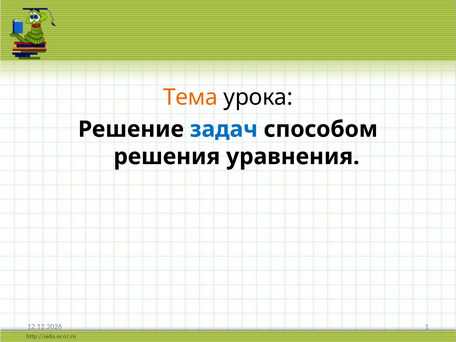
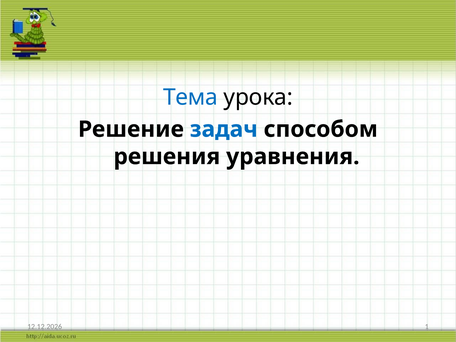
Тема colour: orange -> blue
